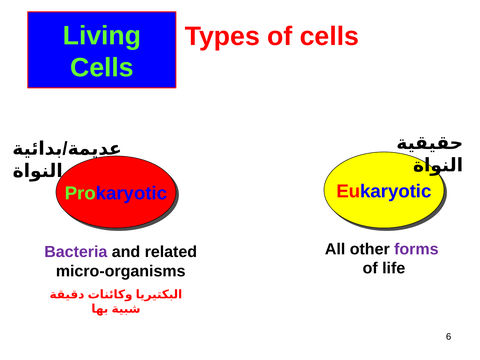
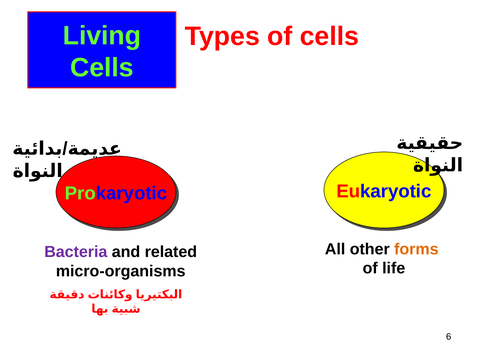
forms colour: purple -> orange
